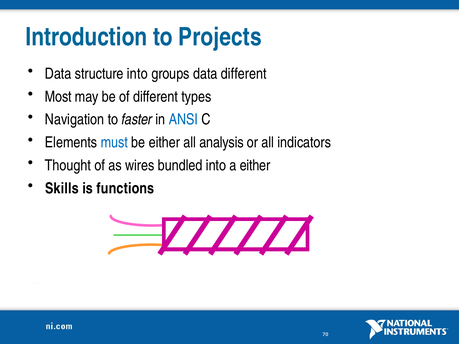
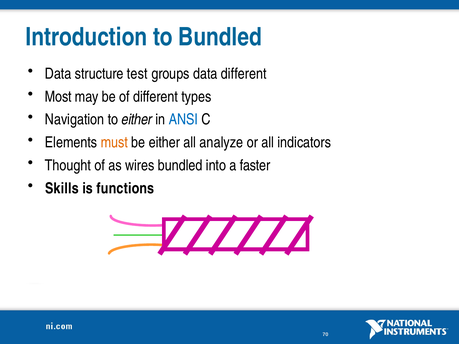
to Projects: Projects -> Bundled
structure into: into -> test
to faster: faster -> either
must colour: blue -> orange
analysis: analysis -> analyze
a either: either -> faster
